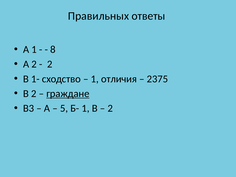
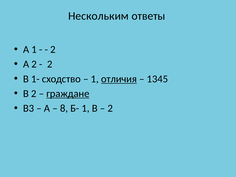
Правильных: Правильных -> Нескольким
8 at (53, 50): 8 -> 2
отличия underline: none -> present
2375: 2375 -> 1345
5: 5 -> 8
